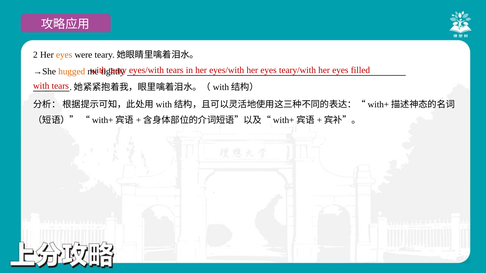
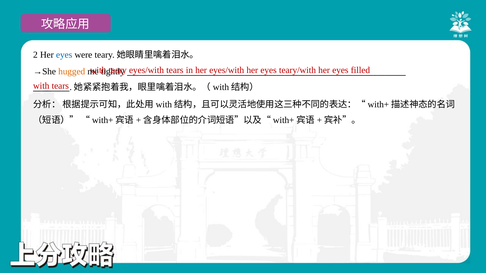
eyes at (64, 55) colour: orange -> blue
